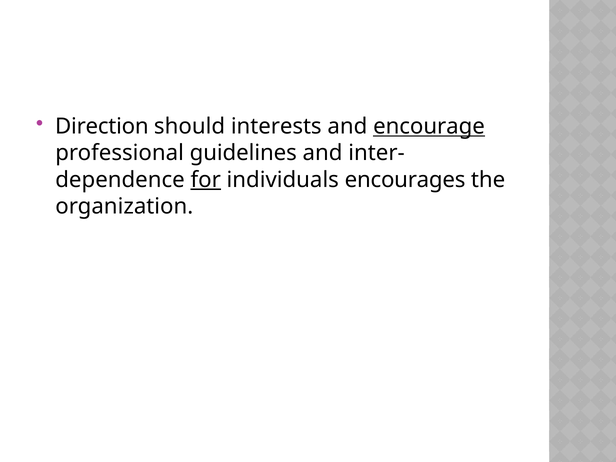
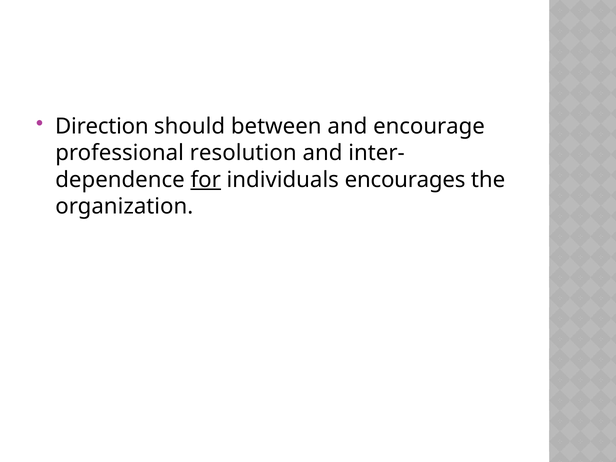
interests: interests -> between
encourage underline: present -> none
guidelines: guidelines -> resolution
